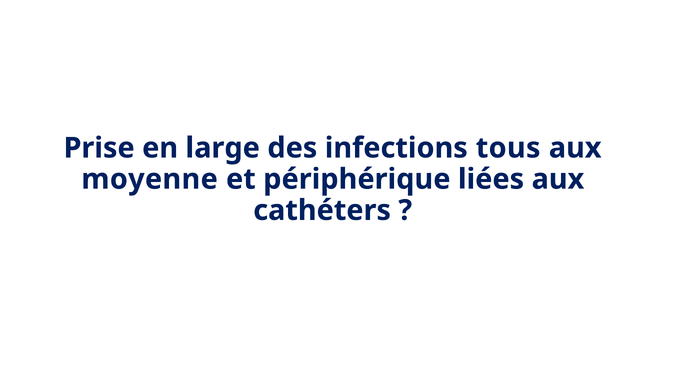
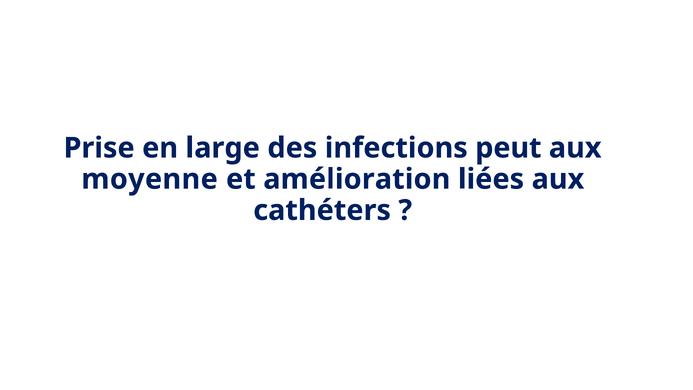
tous: tous -> peut
périphérique: périphérique -> amélioration
